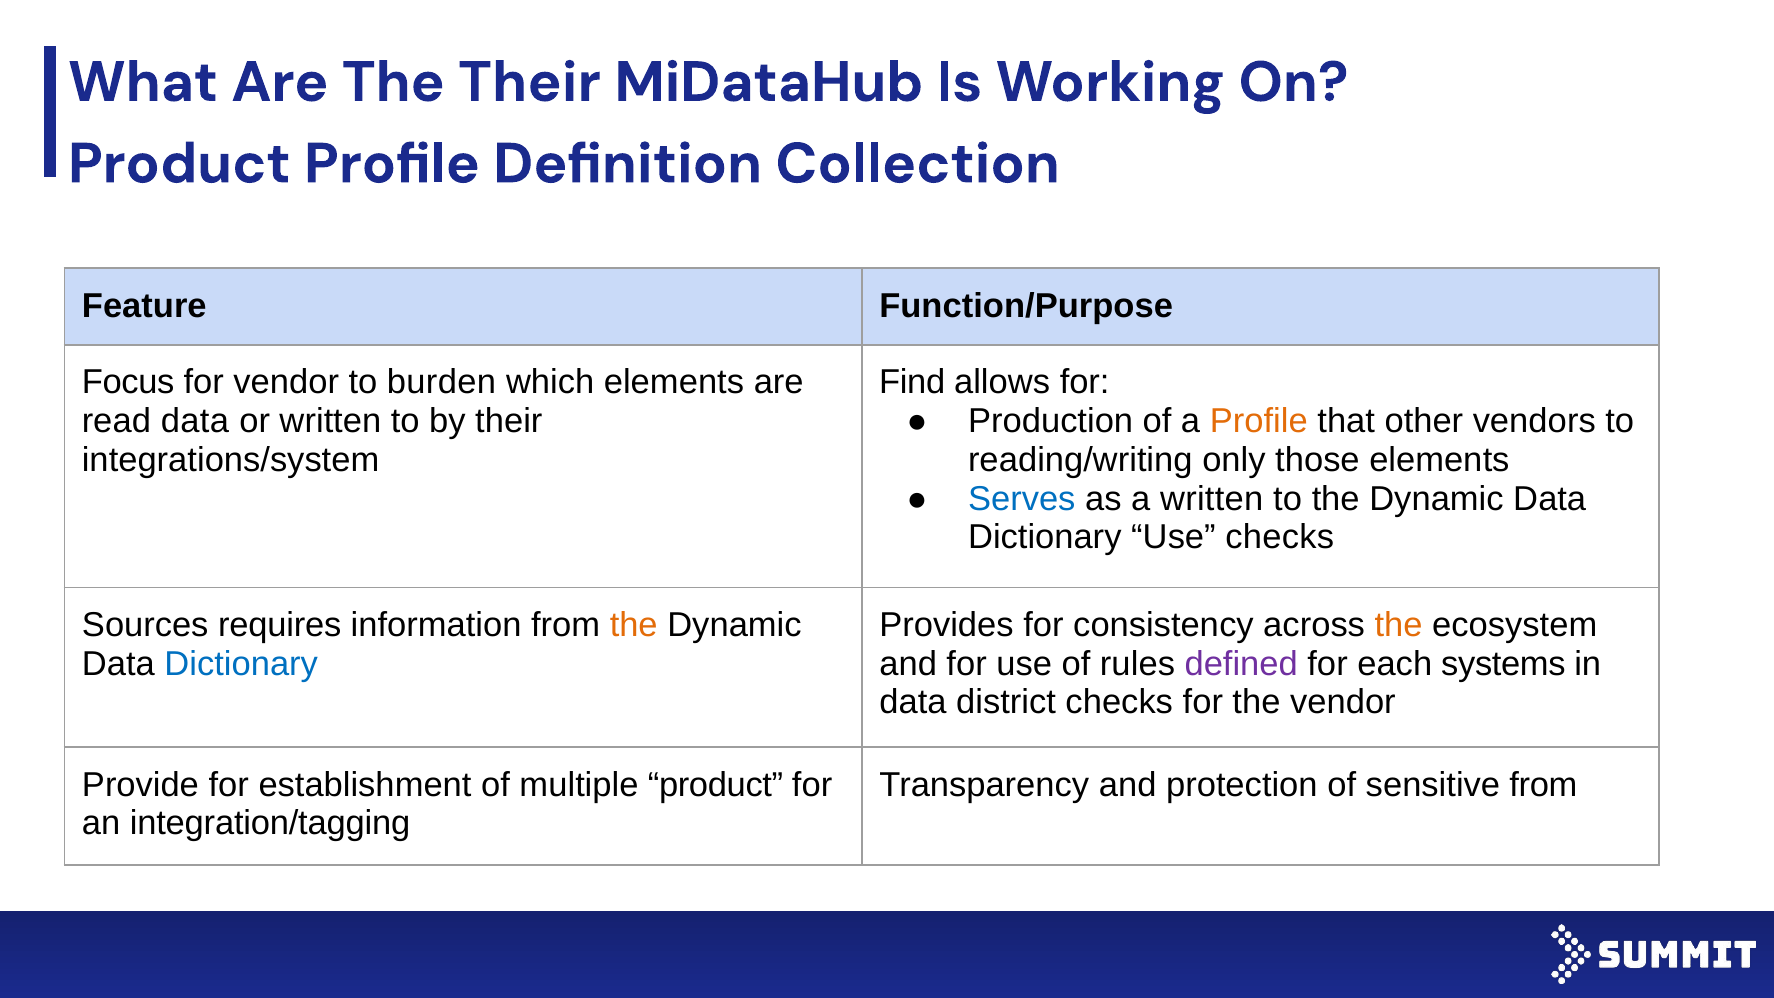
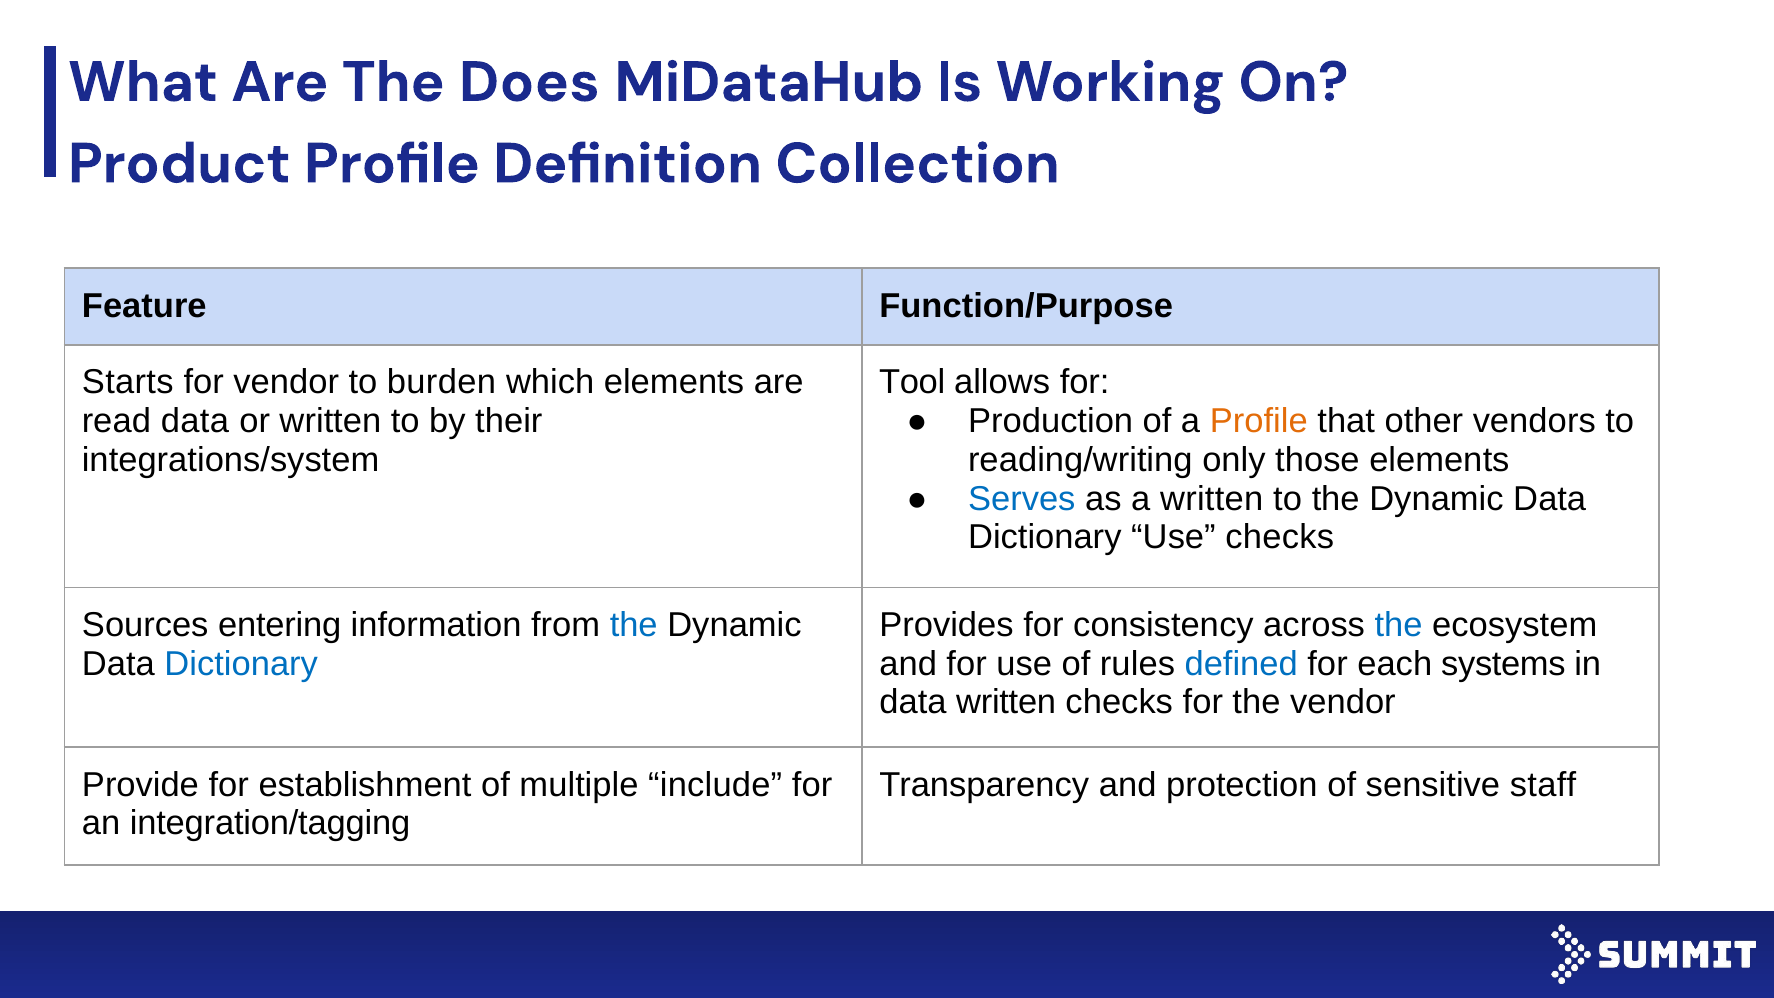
The Their: Their -> Does
Focus: Focus -> Starts
Find: Find -> Tool
requires: requires -> entering
the at (634, 625) colour: orange -> blue
the at (1399, 625) colour: orange -> blue
defined colour: purple -> blue
data district: district -> written
multiple product: product -> include
sensitive from: from -> staff
